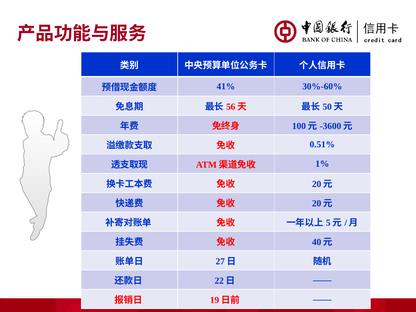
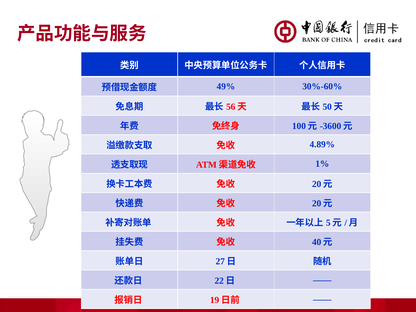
41%: 41% -> 49%
0.51%: 0.51% -> 4.89%
